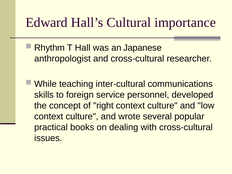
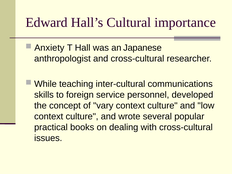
Rhythm: Rhythm -> Anxiety
right: right -> vary
